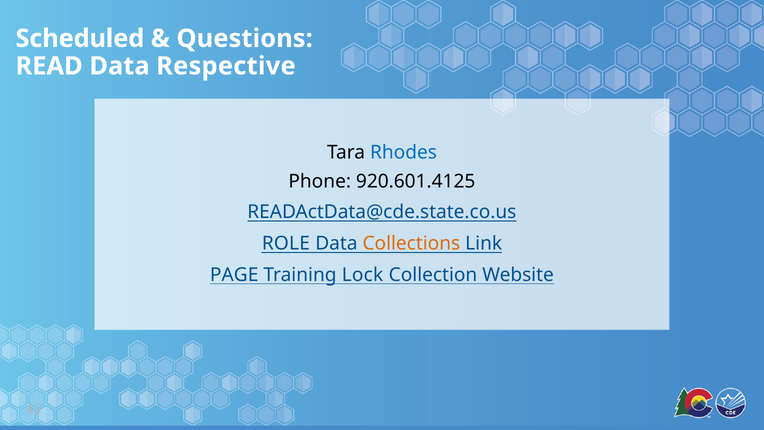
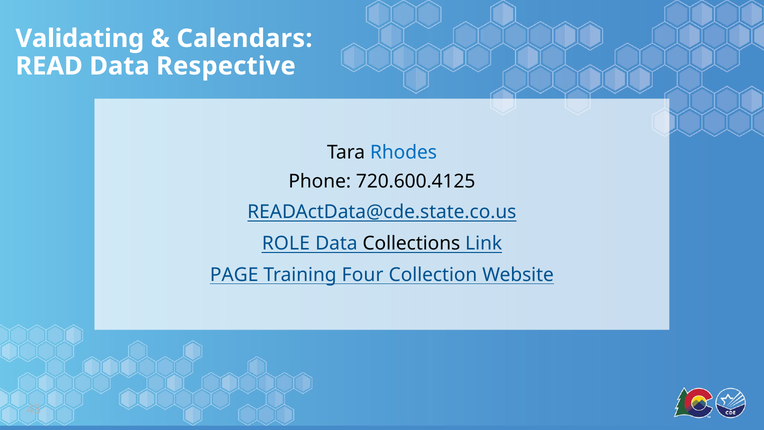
Scheduled: Scheduled -> Validating
Questions: Questions -> Calendars
920.601.4125: 920.601.4125 -> 720.600.4125
Collections colour: orange -> black
Lock: Lock -> Four
